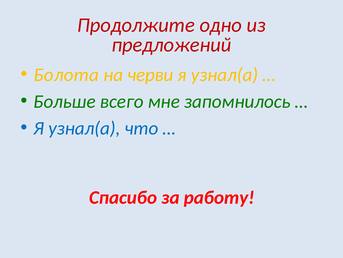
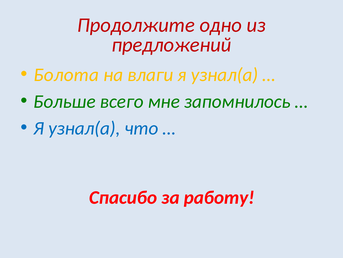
черви: черви -> влаги
